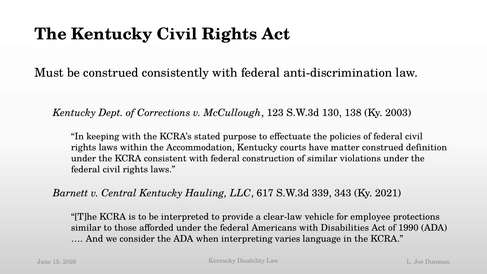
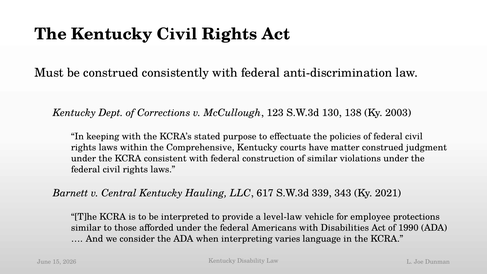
Accommodation: Accommodation -> Comprehensive
definition: definition -> judgment
clear-law: clear-law -> level-law
